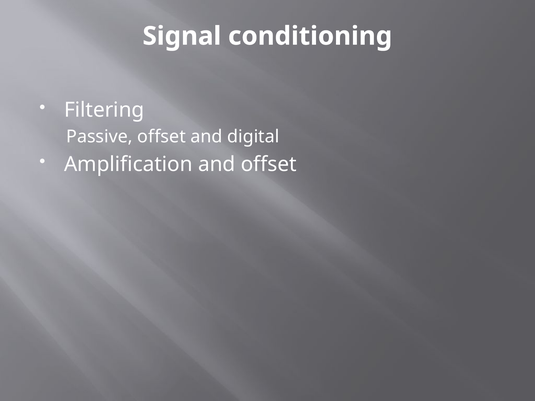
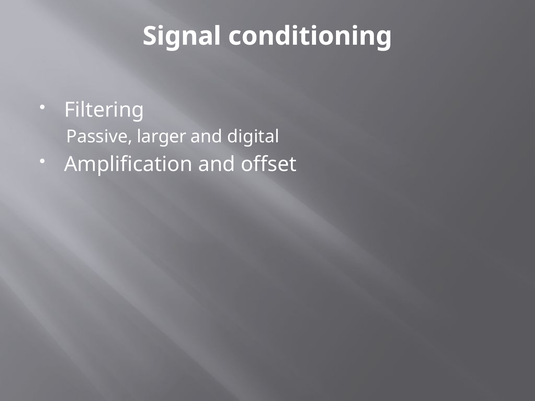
Passive offset: offset -> larger
